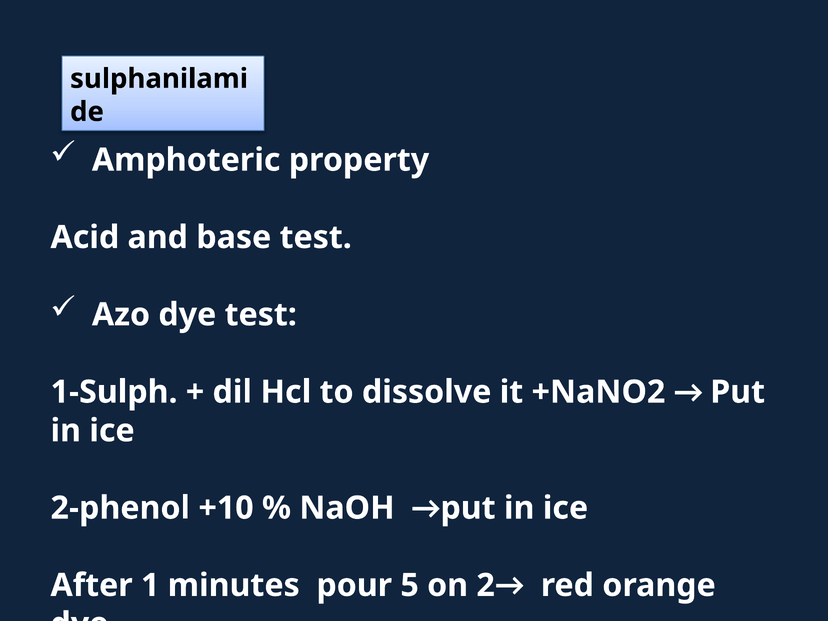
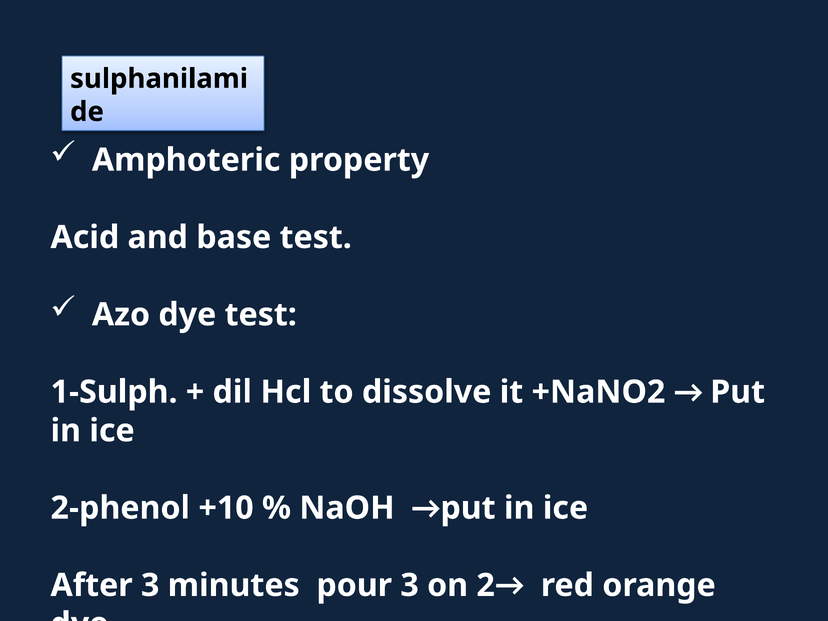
After 1: 1 -> 3
pour 5: 5 -> 3
